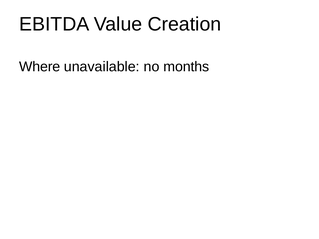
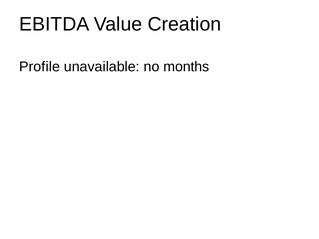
Where: Where -> Profile
